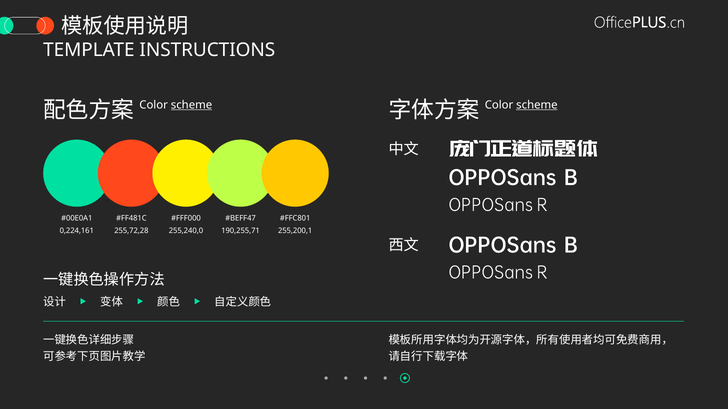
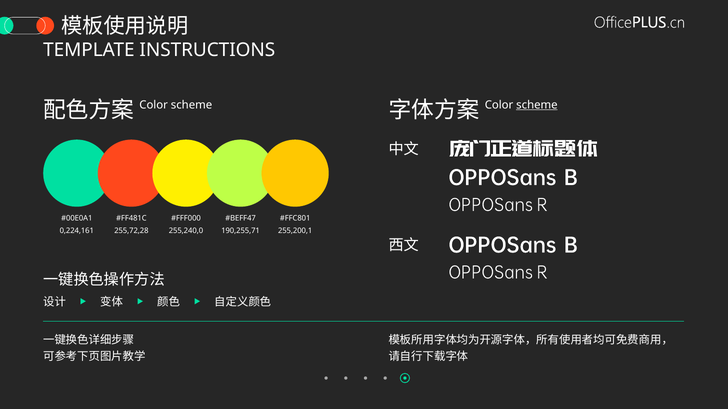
scheme at (192, 105) underline: present -> none
